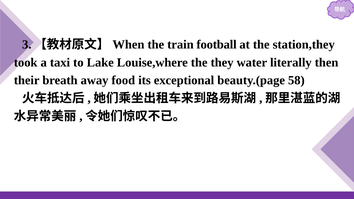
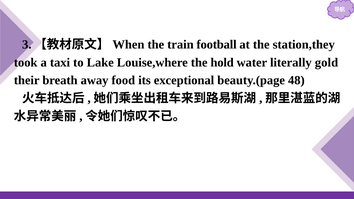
they: they -> hold
then: then -> gold
58: 58 -> 48
